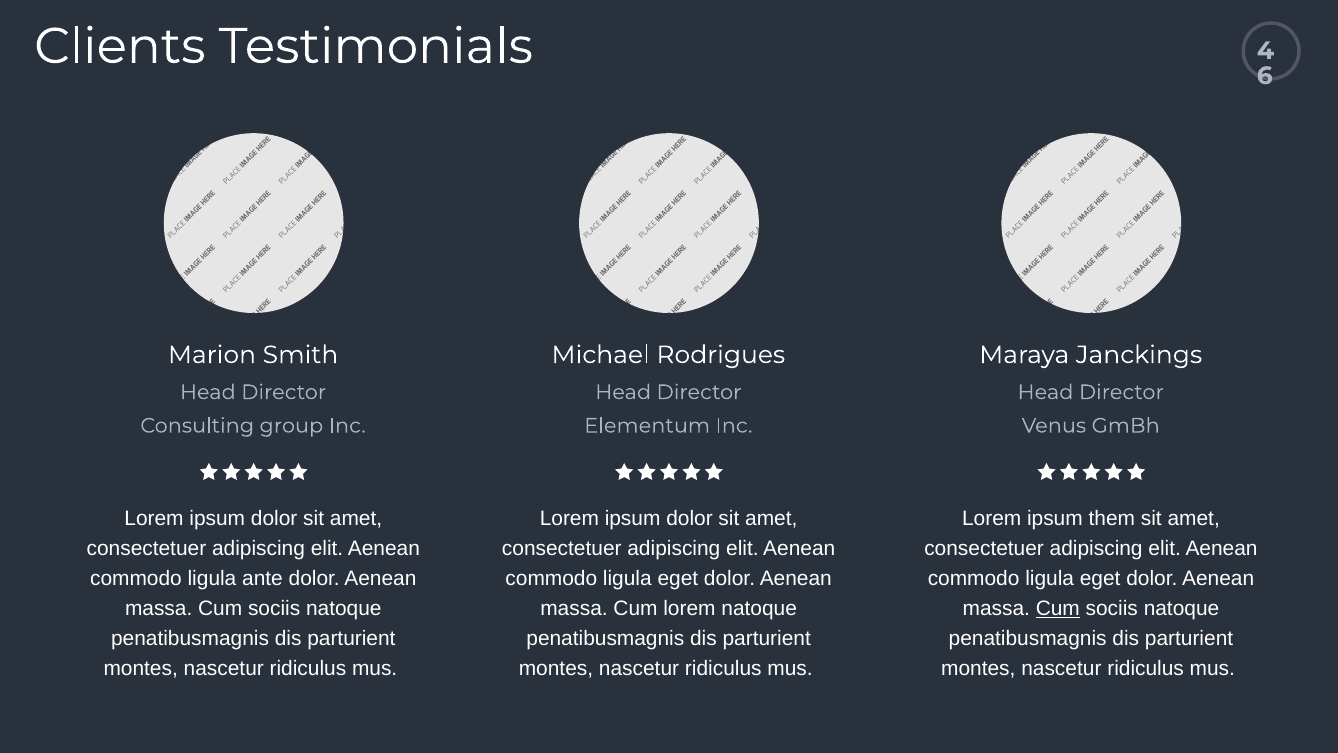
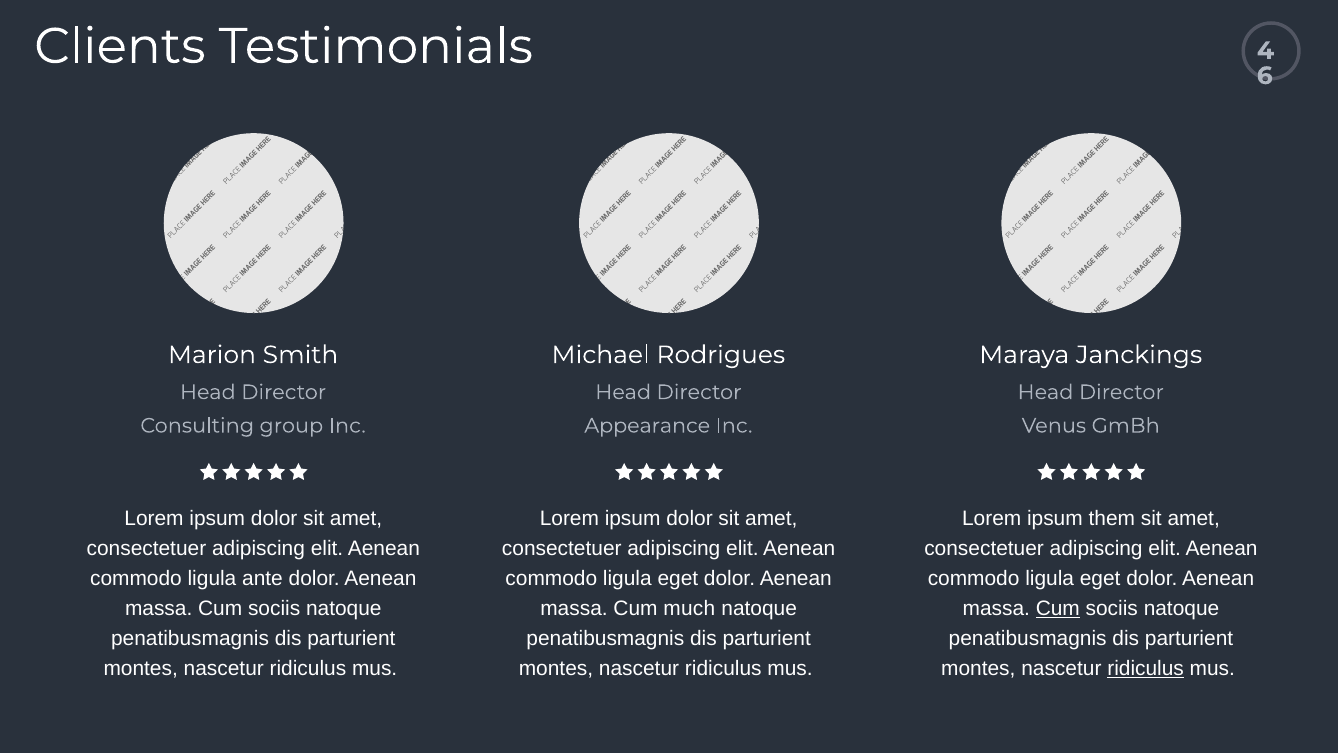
Elementum: Elementum -> Appearance
Cum lorem: lorem -> much
ridiculus at (1146, 668) underline: none -> present
